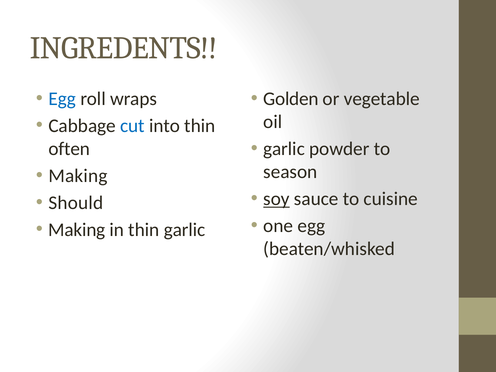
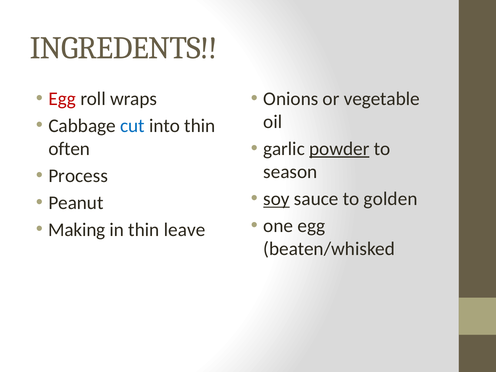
Egg at (62, 99) colour: blue -> red
Golden: Golden -> Onions
powder underline: none -> present
Making at (78, 176): Making -> Process
cuisine: cuisine -> golden
Should: Should -> Peanut
thin garlic: garlic -> leave
